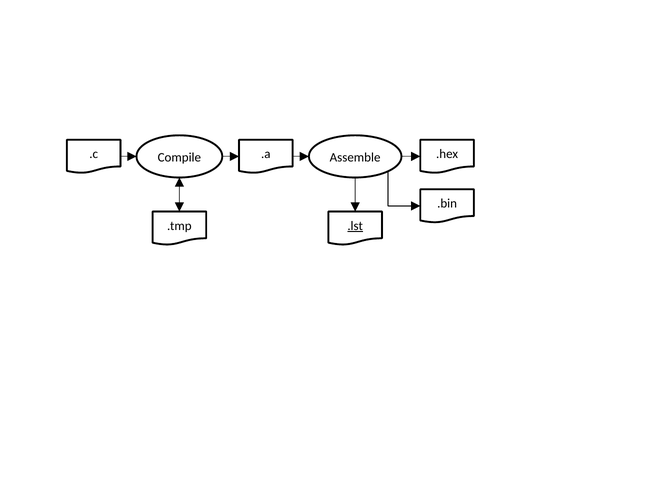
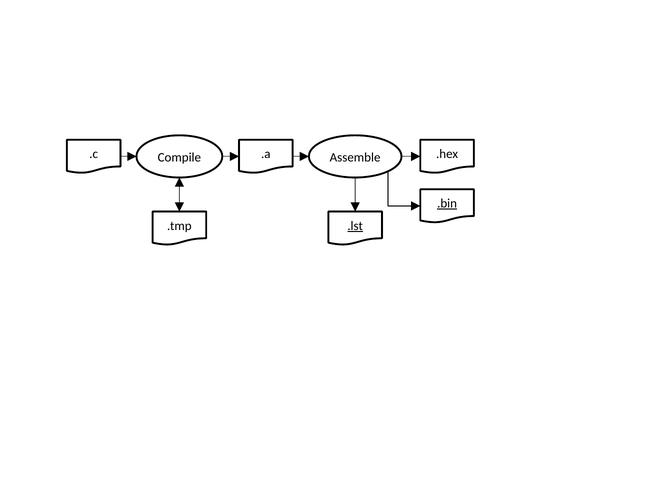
.bin underline: none -> present
